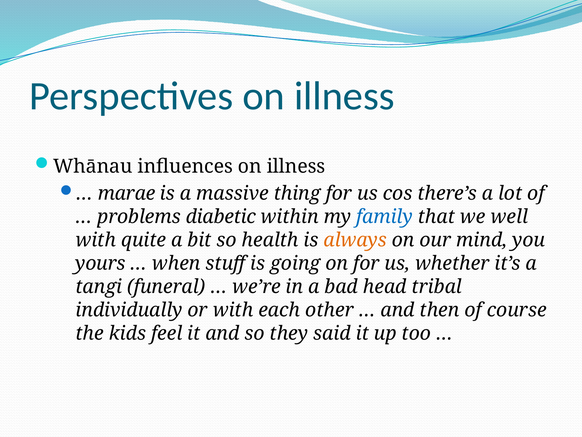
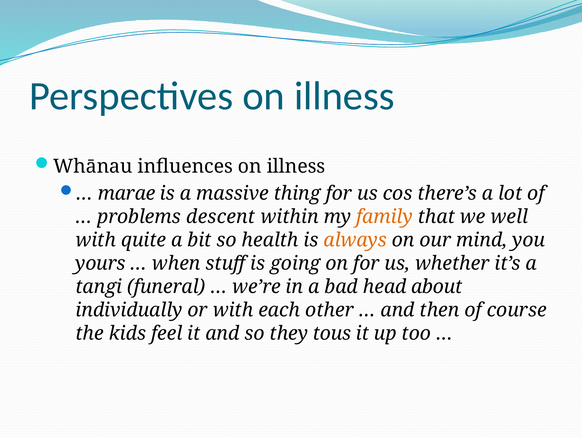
diabetic: diabetic -> descent
family colour: blue -> orange
tribal: tribal -> about
said: said -> tous
